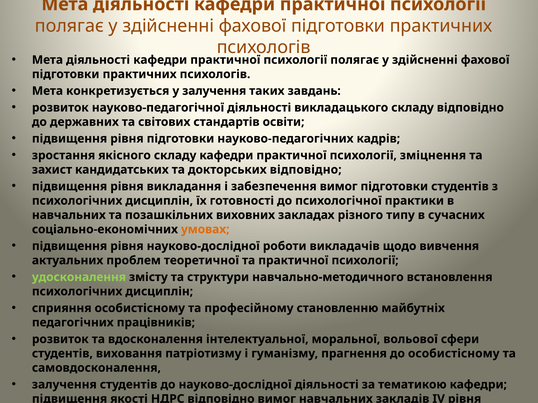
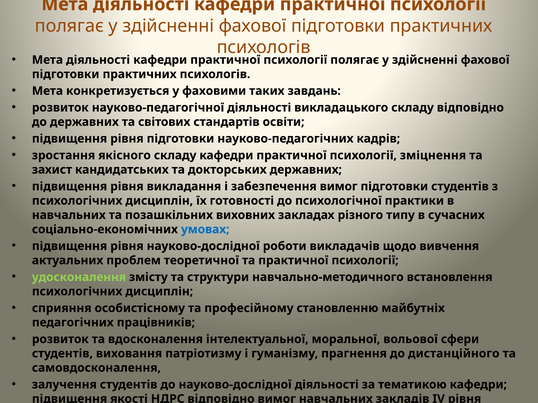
у залучення: залучення -> фаховими
докторських відповідно: відповідно -> державних
умовах colour: orange -> blue
до особистісному: особистісному -> дистанційного
